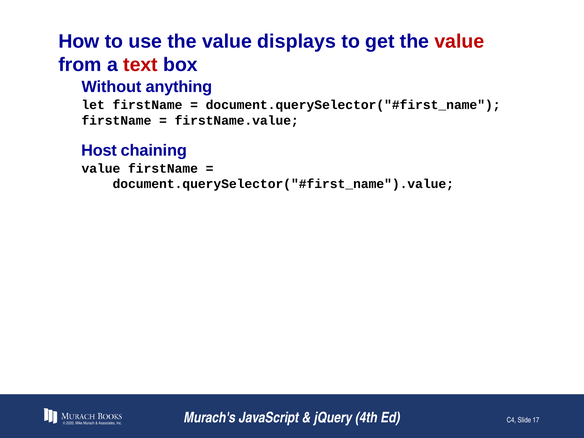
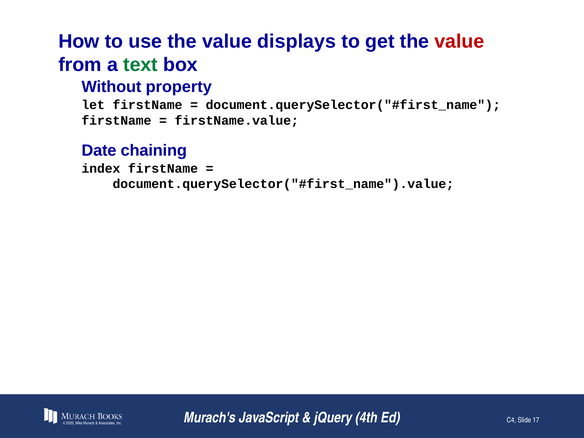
text colour: red -> green
anything: anything -> property
Host: Host -> Date
value at (101, 168): value -> index
